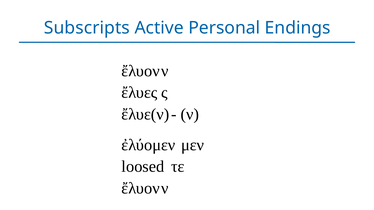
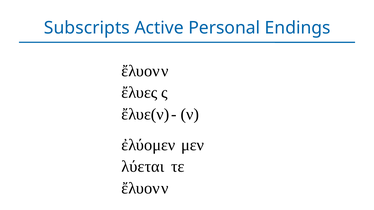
loosed: loosed -> λύεται
